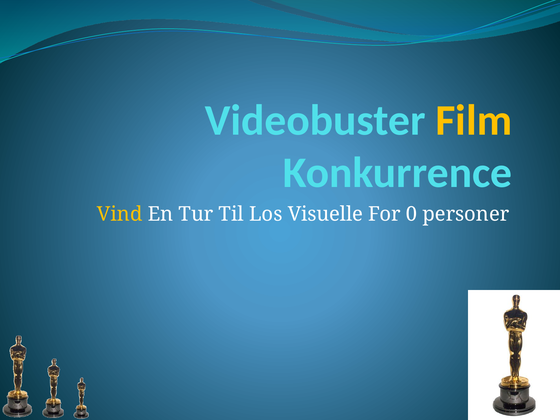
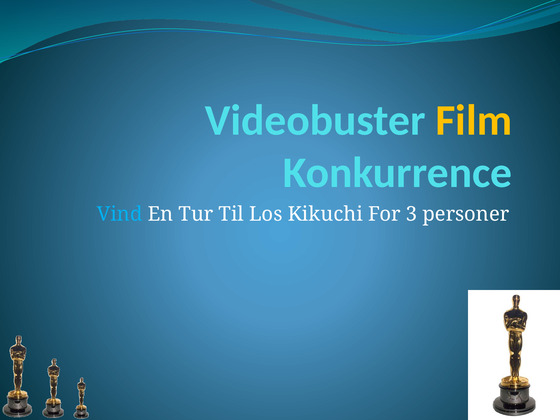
Vind colour: yellow -> light blue
Visuelle: Visuelle -> Kikuchi
0: 0 -> 3
